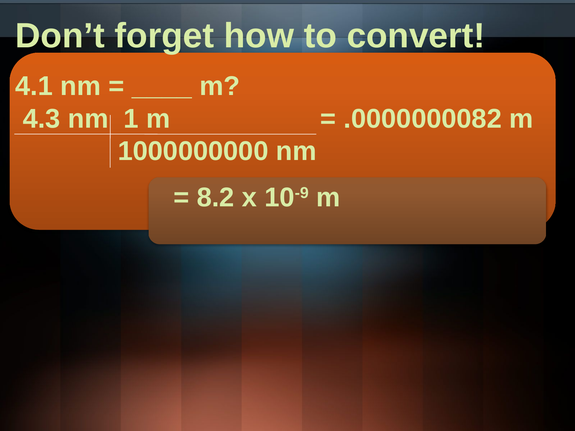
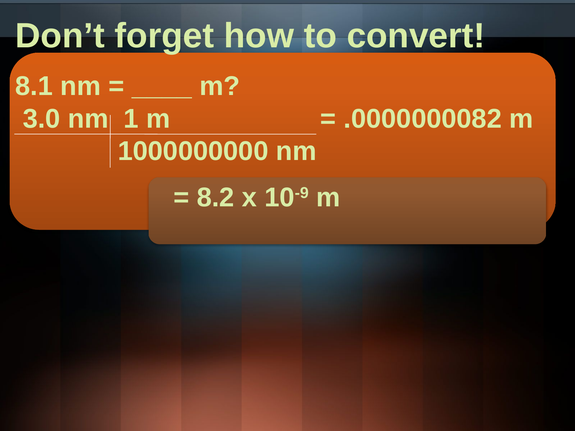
4.1: 4.1 -> 8.1
4.3: 4.3 -> 3.0
